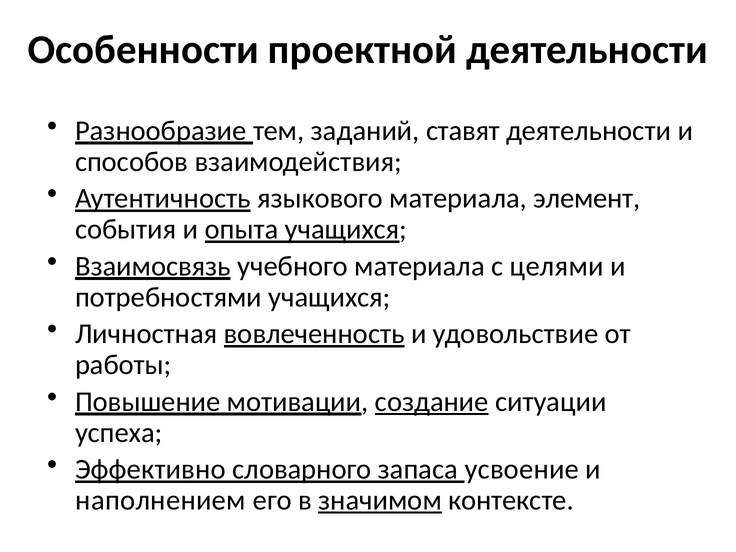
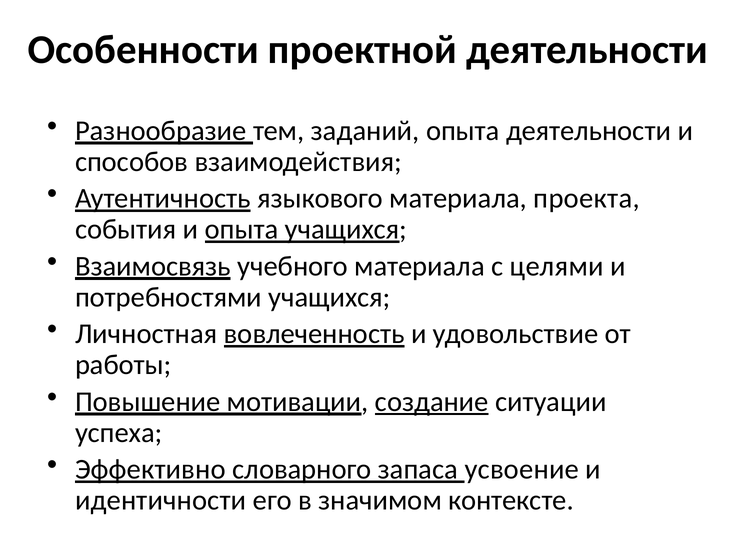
заданий ставят: ставят -> опыта
элемент: элемент -> проекта
наполнением: наполнением -> идентичности
значимом underline: present -> none
